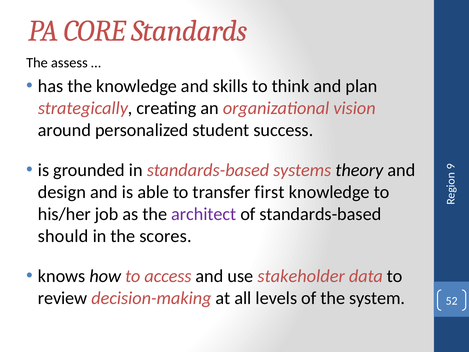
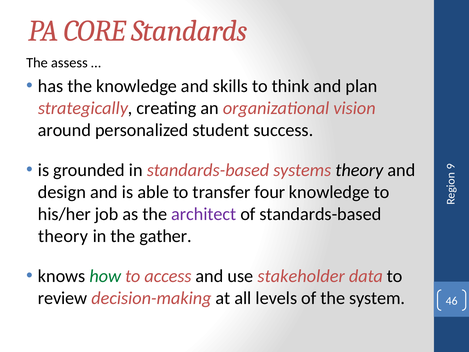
first: first -> four
should at (63, 236): should -> theory
scores: scores -> gather
how colour: black -> green
52: 52 -> 46
